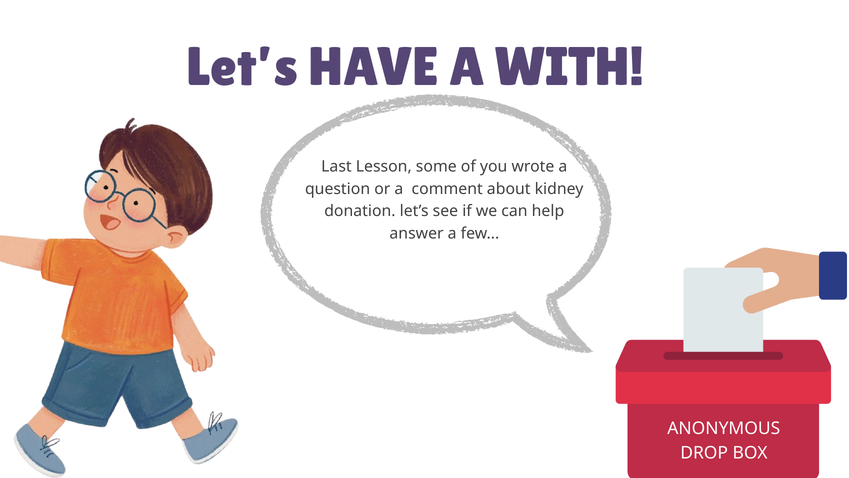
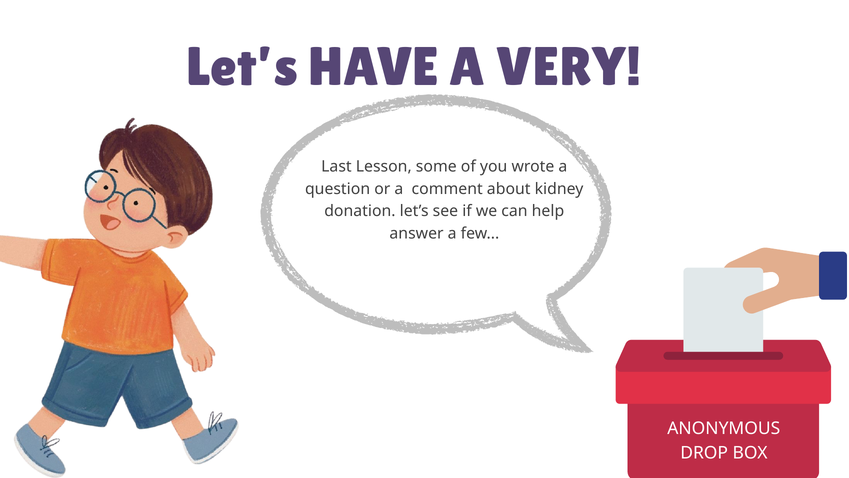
WITH: WITH -> VERY
